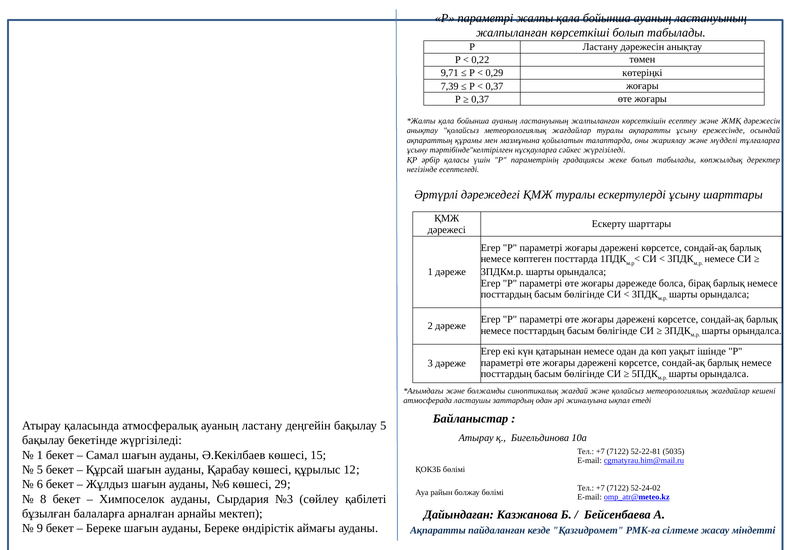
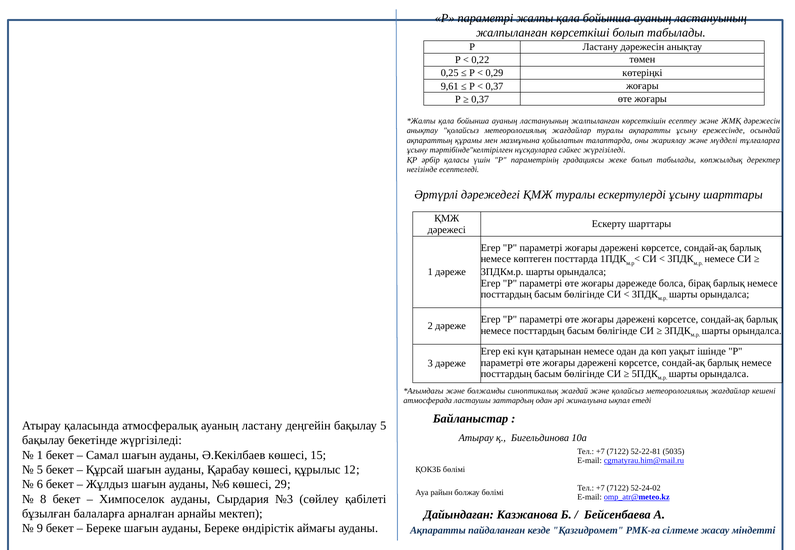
9,71: 9,71 -> 0,25
7,39: 7,39 -> 9,61
